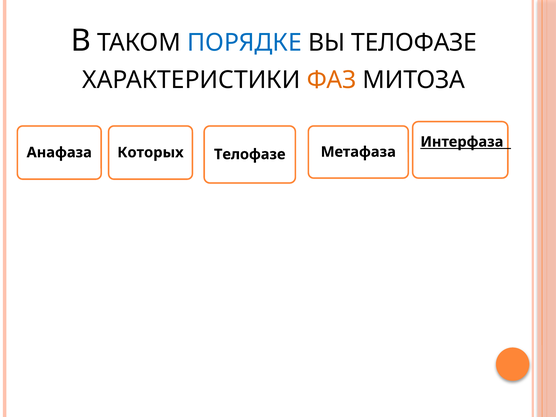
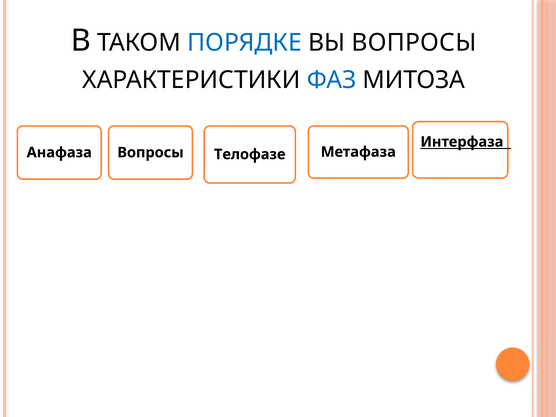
ВЫ ТЕЛОФАЗЕ: ТЕЛОФАЗЕ -> ВОПРОСЫ
ФАЗ colour: orange -> blue
Которых at (150, 152): Которых -> Вопросы
